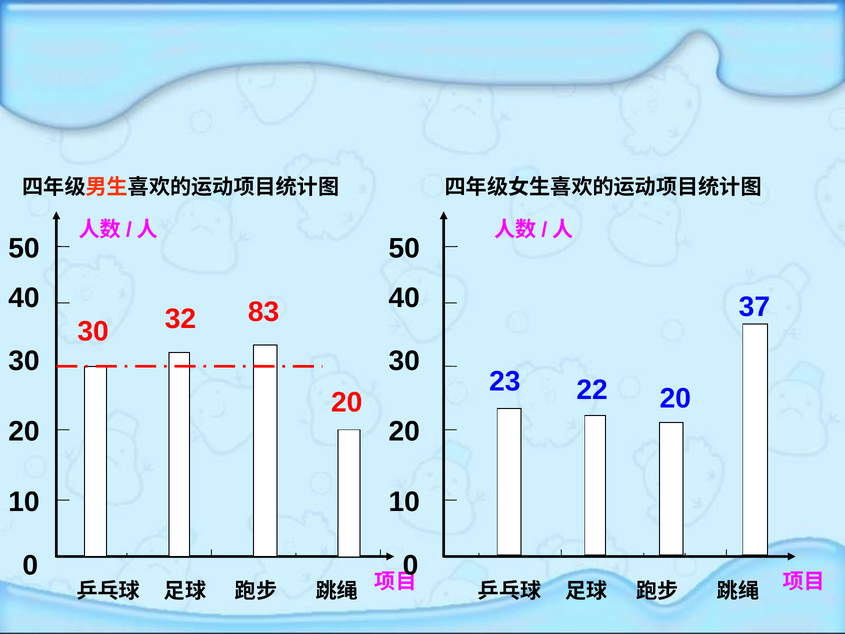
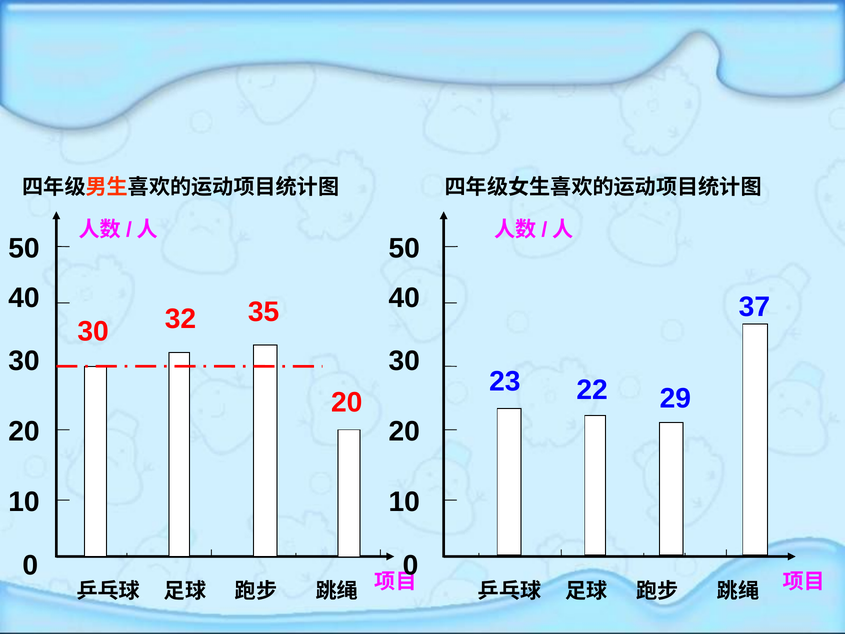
83: 83 -> 35
22 20: 20 -> 29
